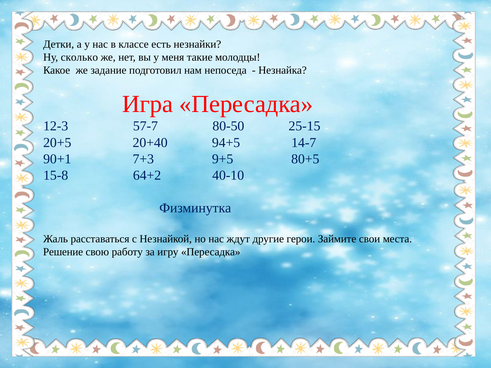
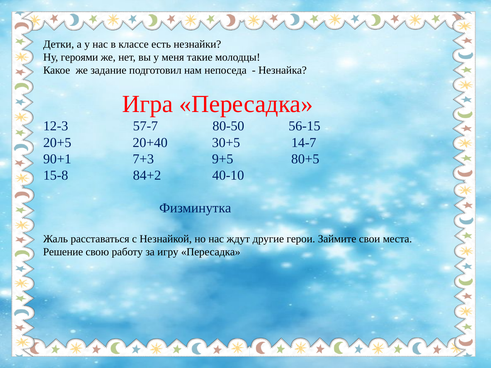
сколько: сколько -> героями
25-15: 25-15 -> 56-15
94+5: 94+5 -> 30+5
64+2: 64+2 -> 84+2
